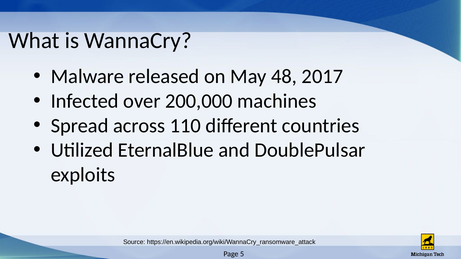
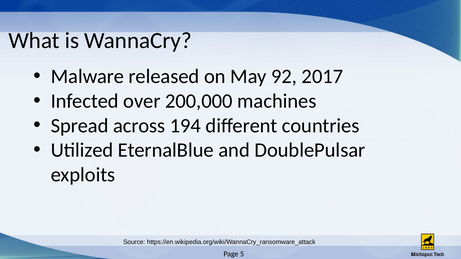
48: 48 -> 92
110: 110 -> 194
